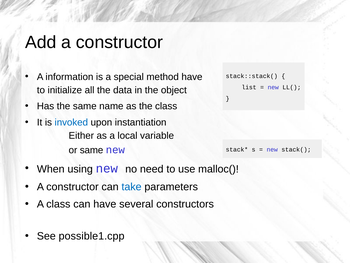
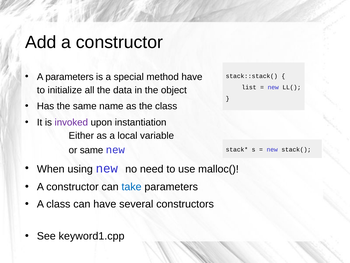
A information: information -> parameters
invoked colour: blue -> purple
possible1.cpp: possible1.cpp -> keyword1.cpp
